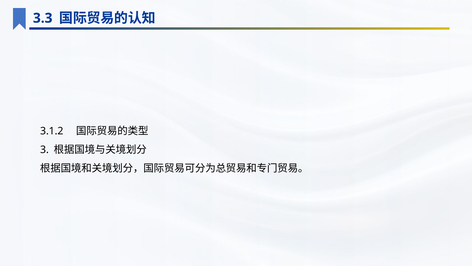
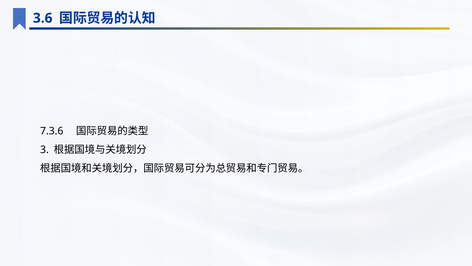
3.3: 3.3 -> 3.6
3.1.2: 3.1.2 -> 7.3.6
